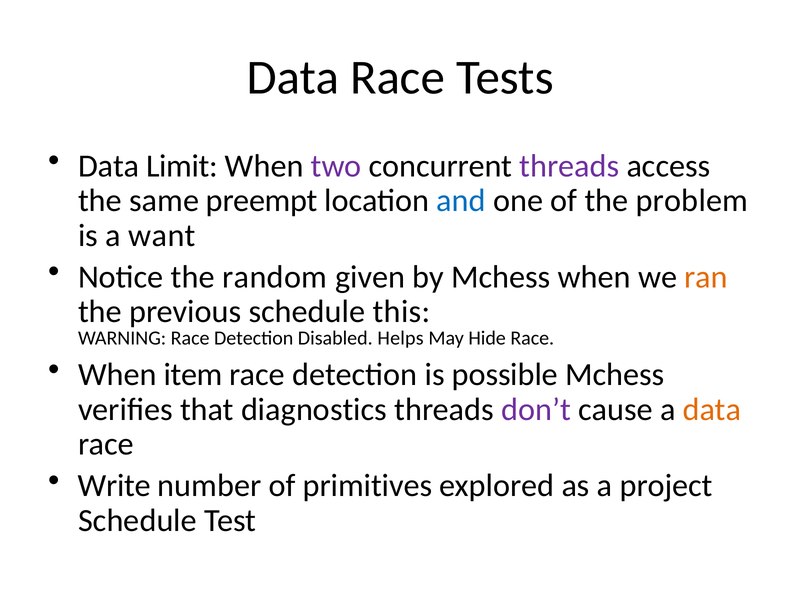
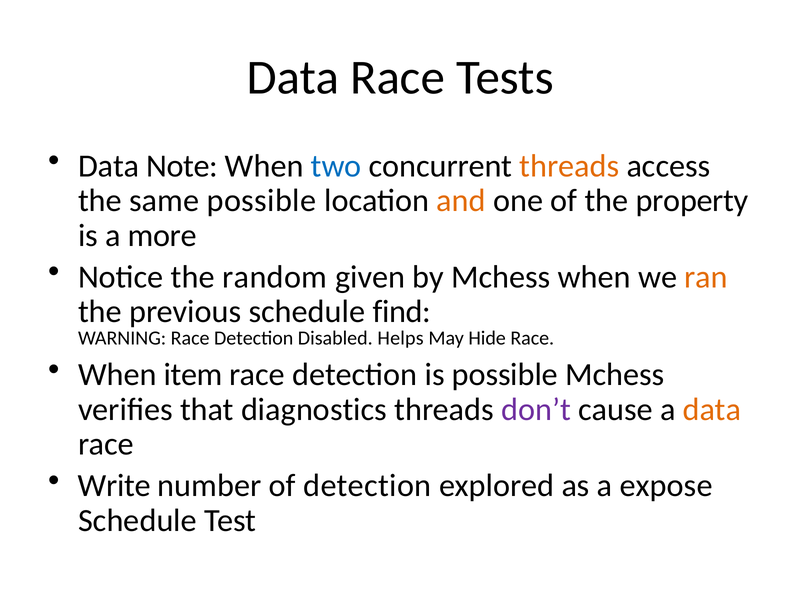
Limit: Limit -> Note
two colour: purple -> blue
threads at (569, 166) colour: purple -> orange
same preempt: preempt -> possible
and colour: blue -> orange
problem: problem -> property
want: want -> more
this: this -> find
of primitives: primitives -> detection
project: project -> expose
